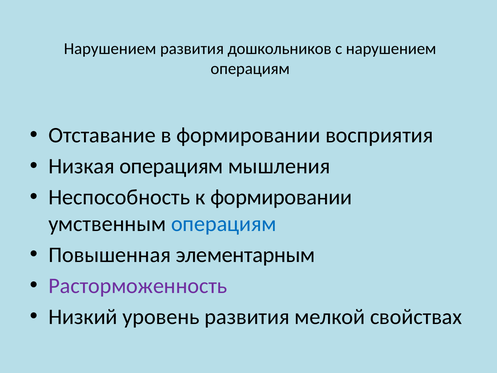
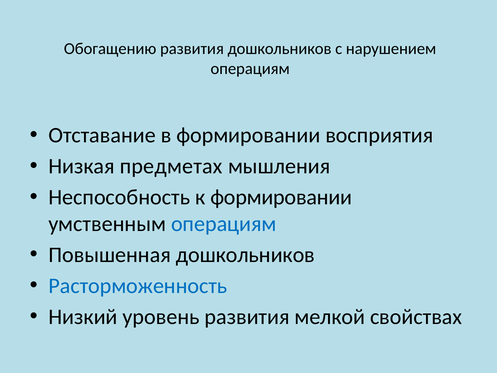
Нарушением at (110, 49): Нарушением -> Обогащению
Низкая операциям: операциям -> предметах
Повышенная элементарным: элементарным -> дошкольников
Расторможенность colour: purple -> blue
